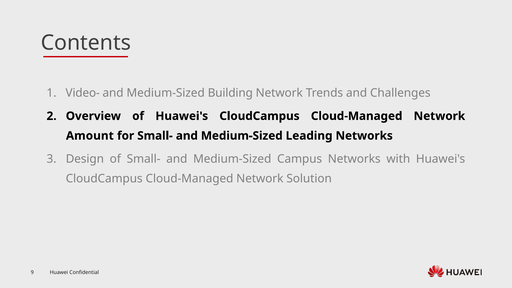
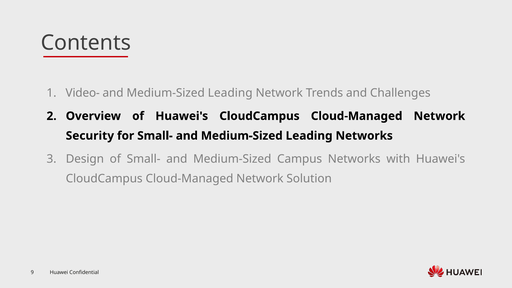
Building at (230, 93): Building -> Leading
Amount: Amount -> Security
